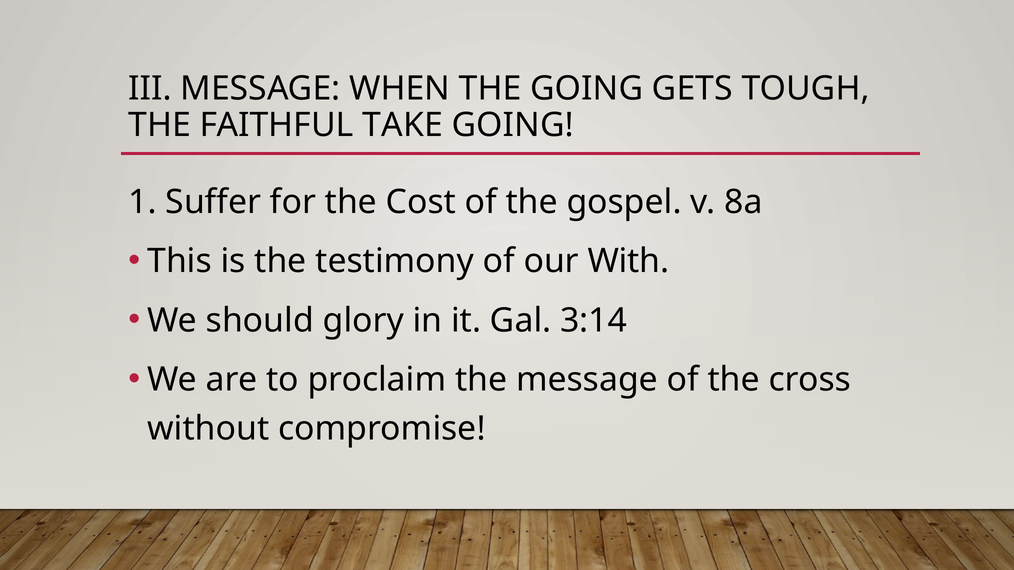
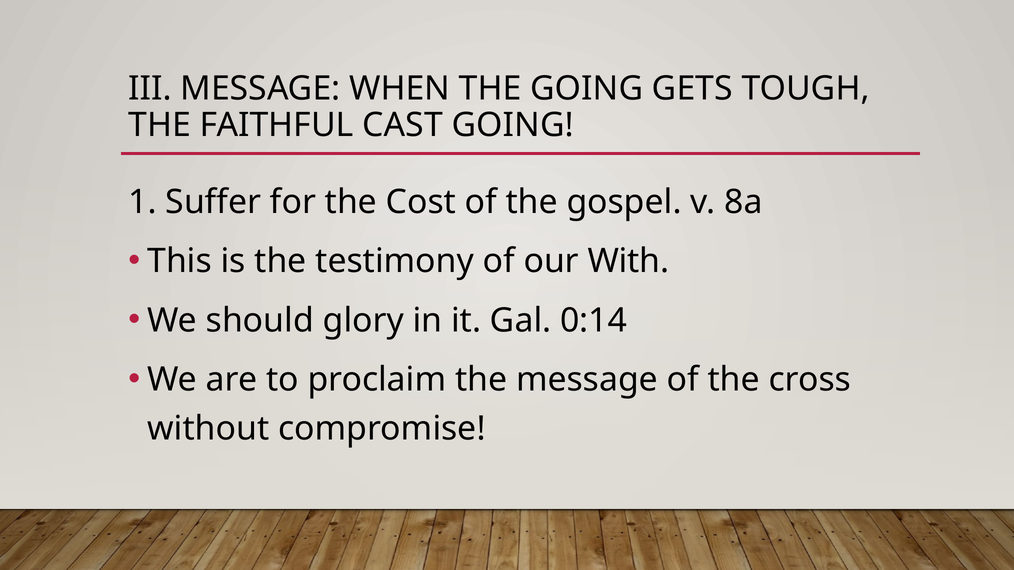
TAKE: TAKE -> CAST
3:14: 3:14 -> 0:14
